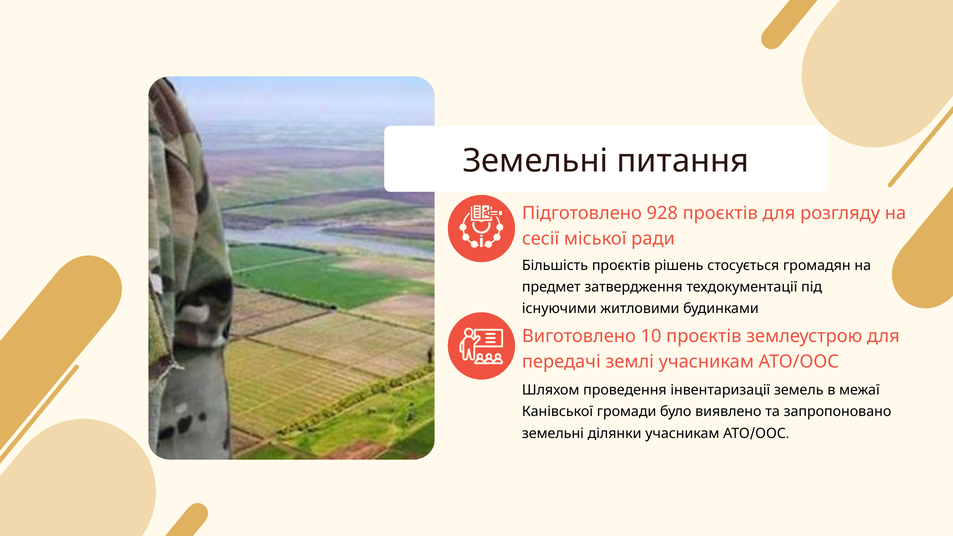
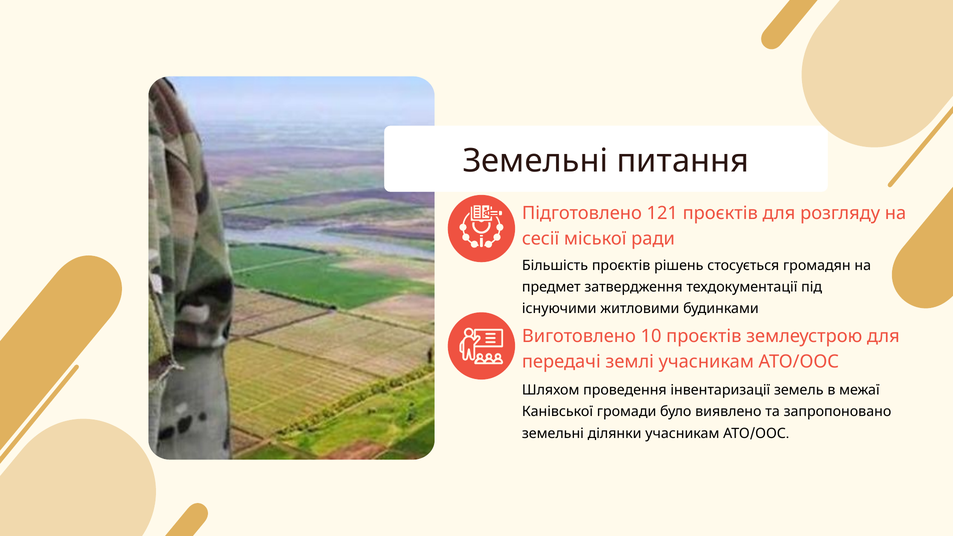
928: 928 -> 121
